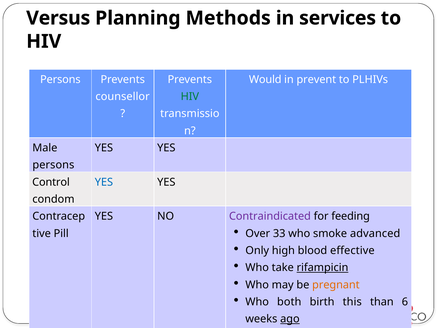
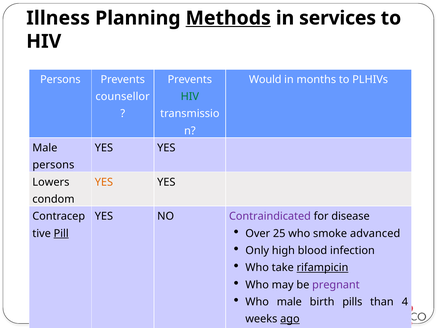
Versus: Versus -> Illness
Methods underline: none -> present
in prevent: prevent -> months
Control: Control -> Lowers
YES at (104, 182) colour: blue -> orange
feeding: feeding -> disease
33: 33 -> 25
Pill underline: none -> present
effective: effective -> infection
pregnant colour: orange -> purple
Who both: both -> male
this: this -> pills
than 6: 6 -> 4
